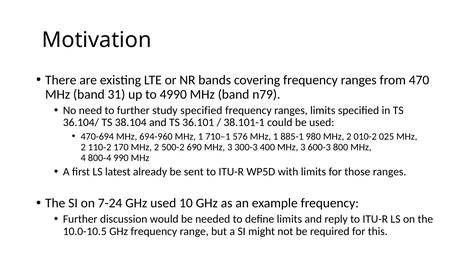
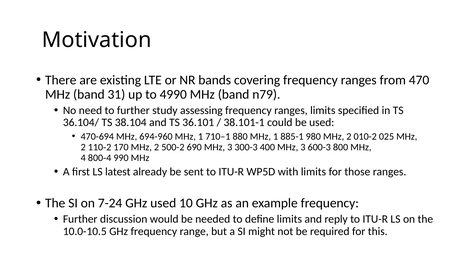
study specified: specified -> assessing
576: 576 -> 880
